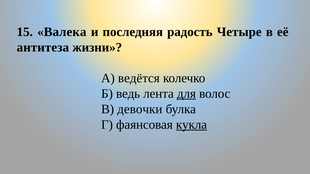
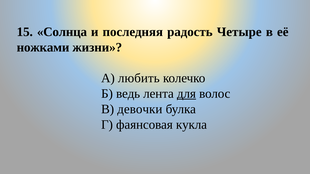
Валека: Валека -> Солнца
антитеза: антитеза -> ножками
ведётся: ведётся -> любить
кукла underline: present -> none
